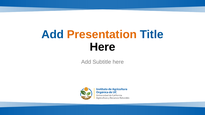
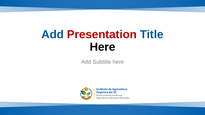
Presentation colour: orange -> red
